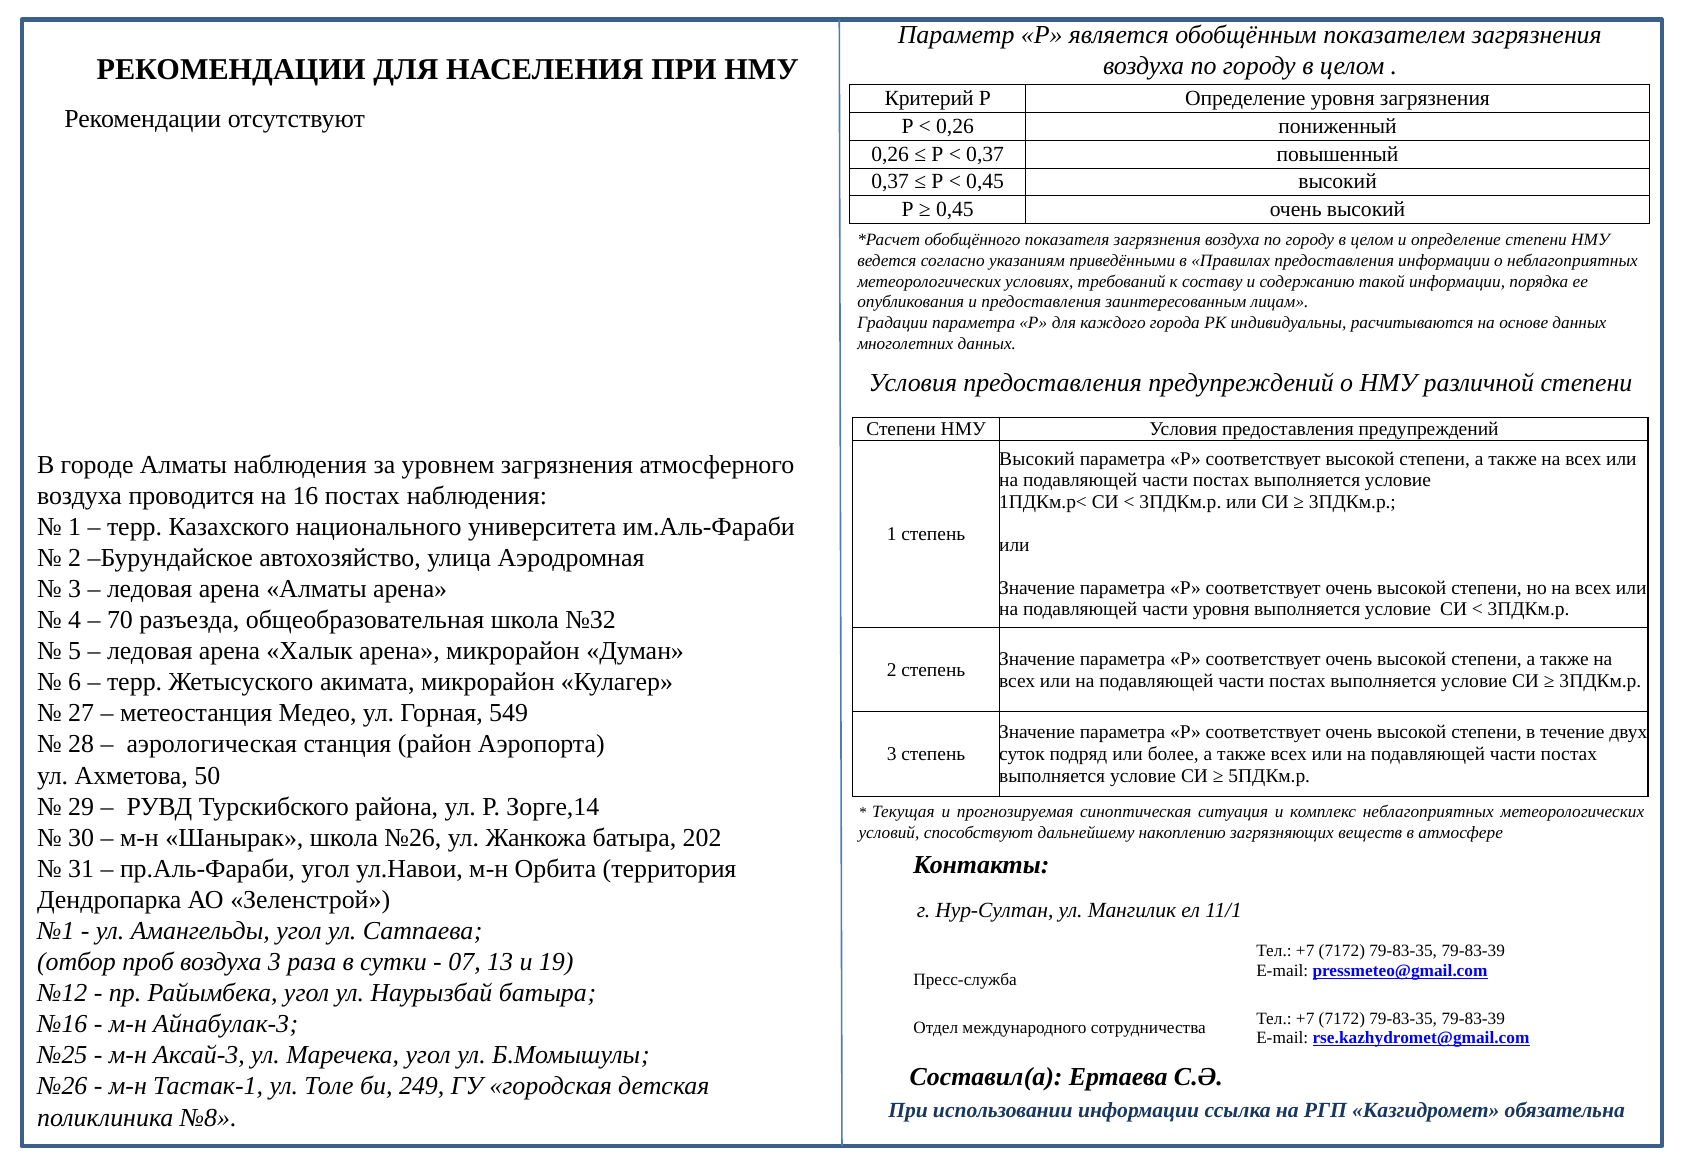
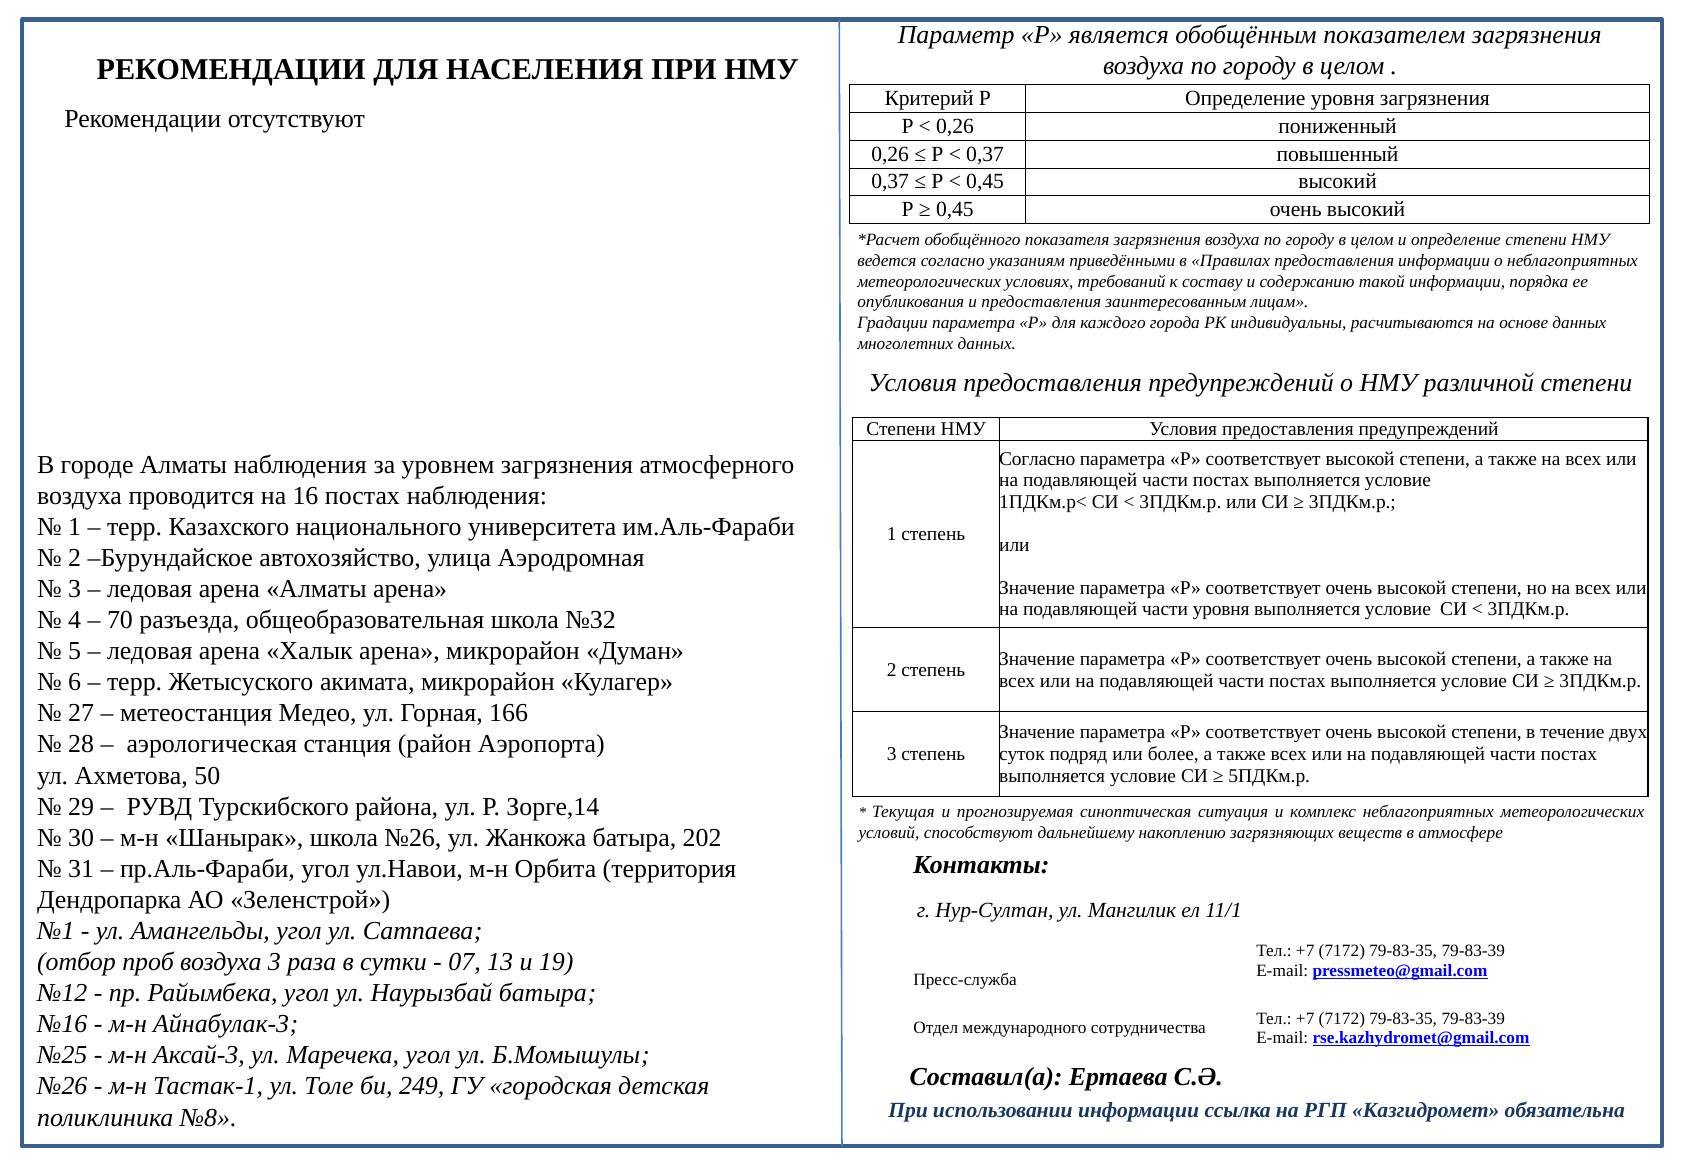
Высокий at (1037, 459): Высокий -> Согласно
549: 549 -> 166
